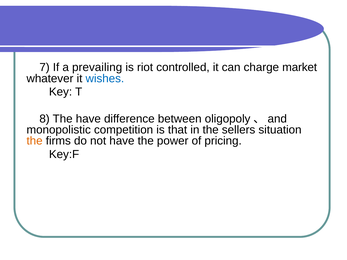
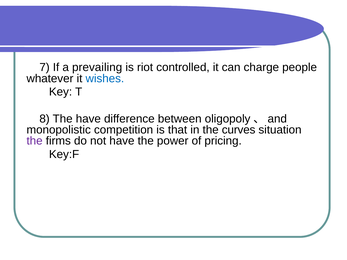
market: market -> people
sellers: sellers -> curves
the at (35, 141) colour: orange -> purple
